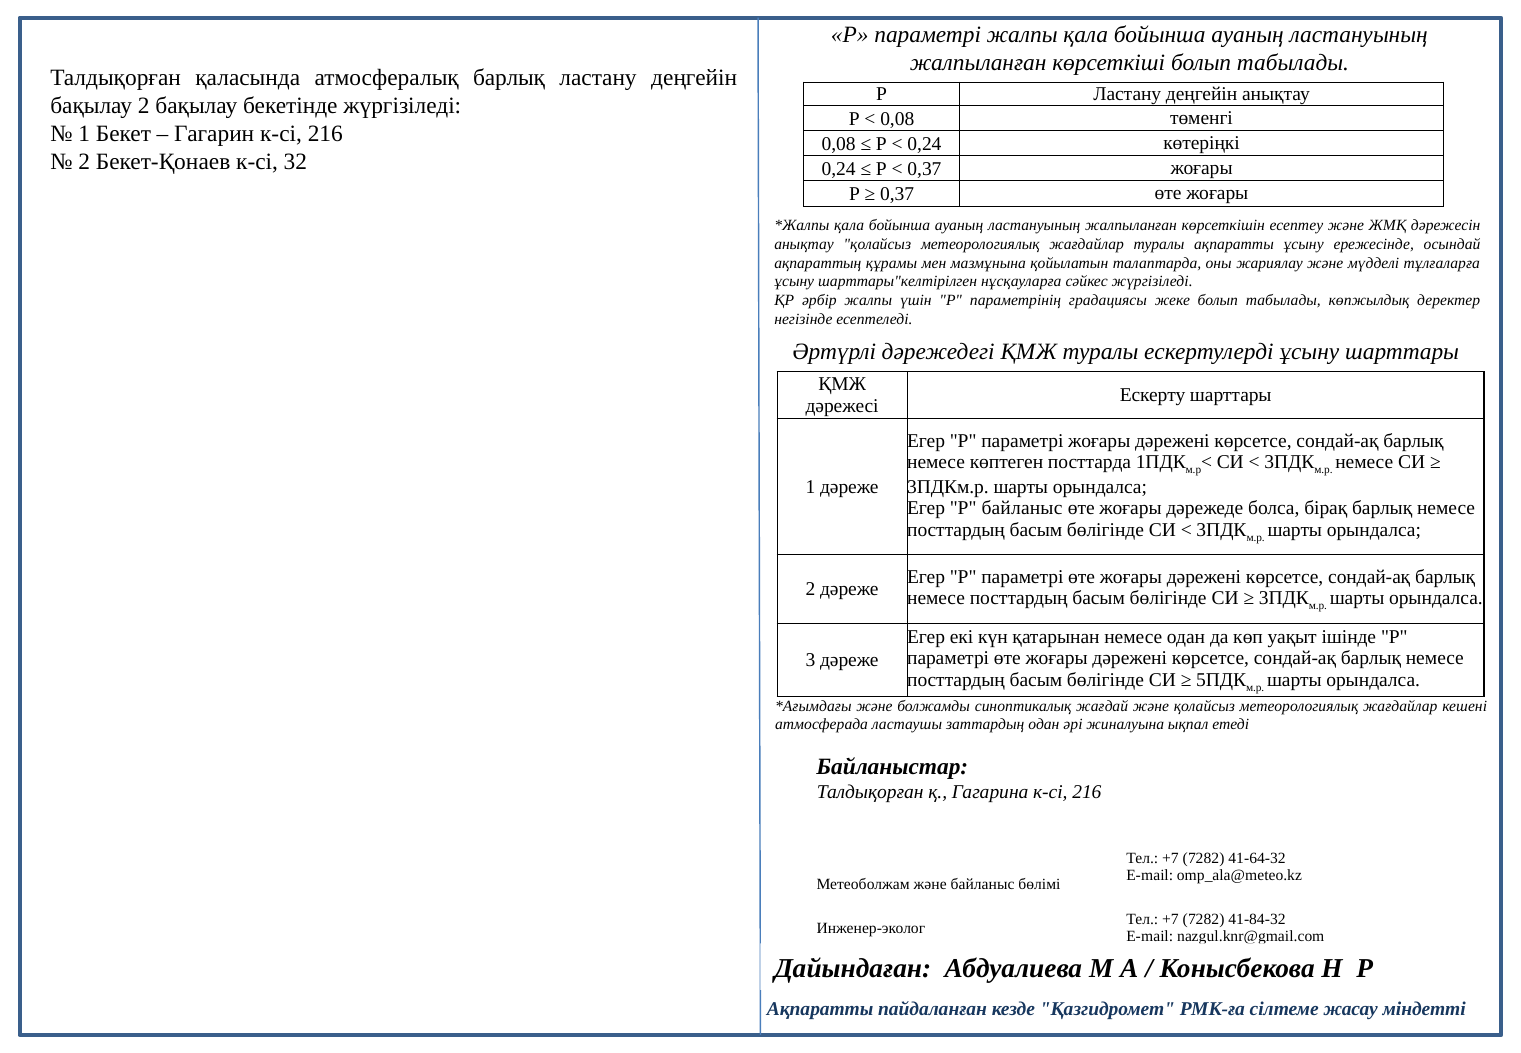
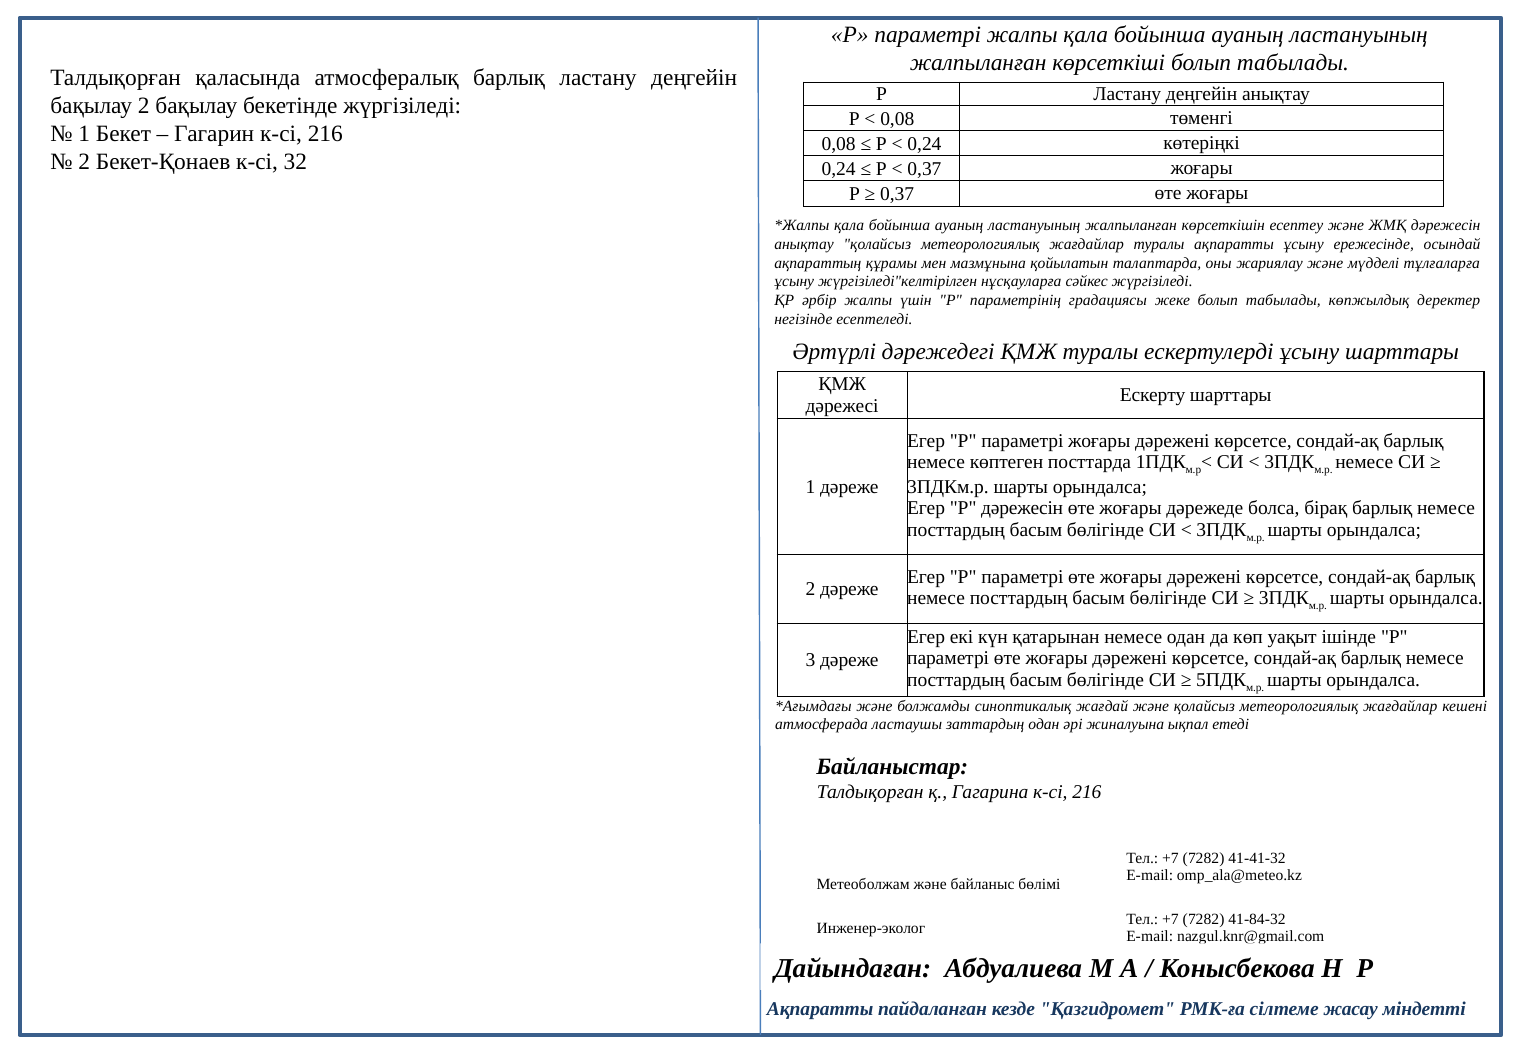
шарттары"келтірілген: шарттары"келтірілген -> жүргізіледі"келтірілген
P байланыс: байланыс -> дәрежесін
41-64-32: 41-64-32 -> 41-41-32
